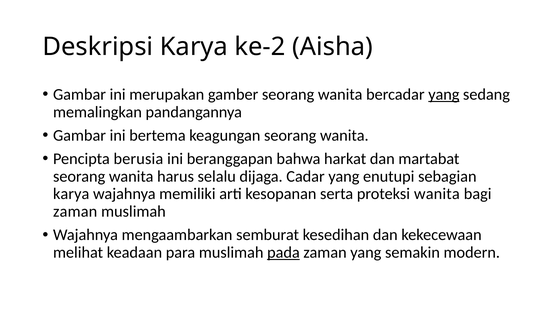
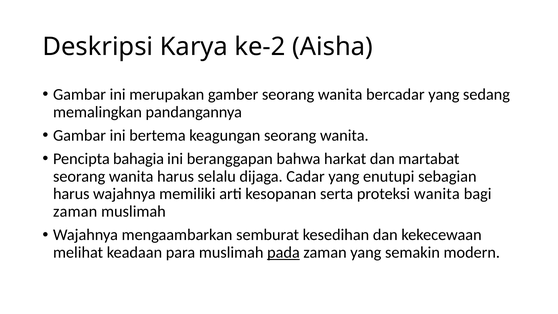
yang at (444, 94) underline: present -> none
berusia: berusia -> bahagia
karya at (71, 194): karya -> harus
